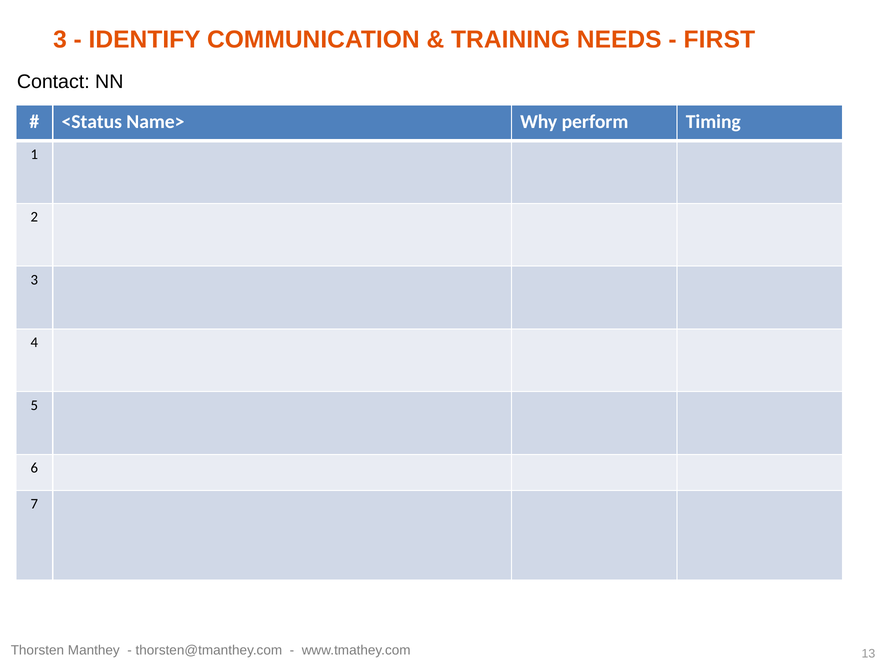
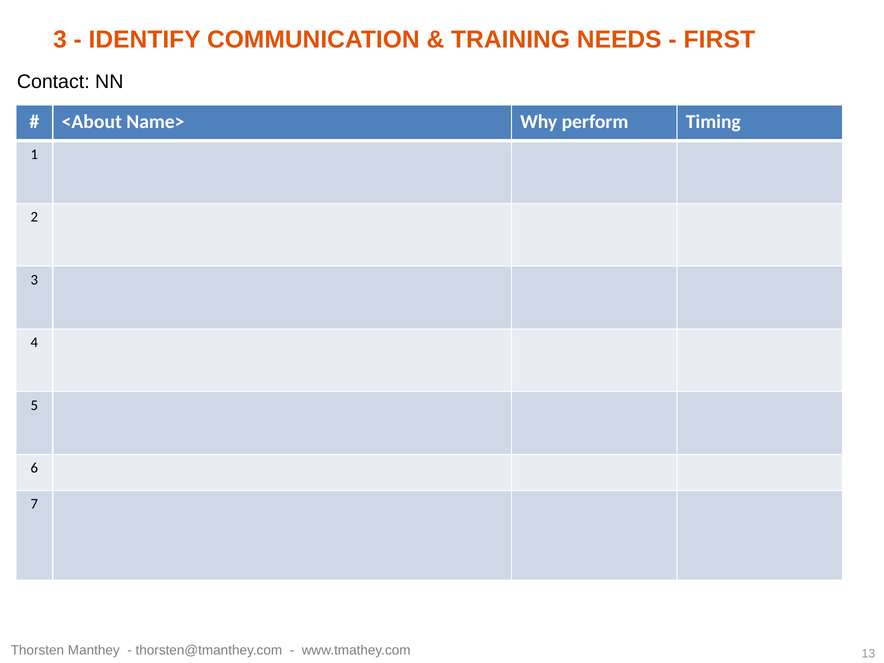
<Status: <Status -> <About
